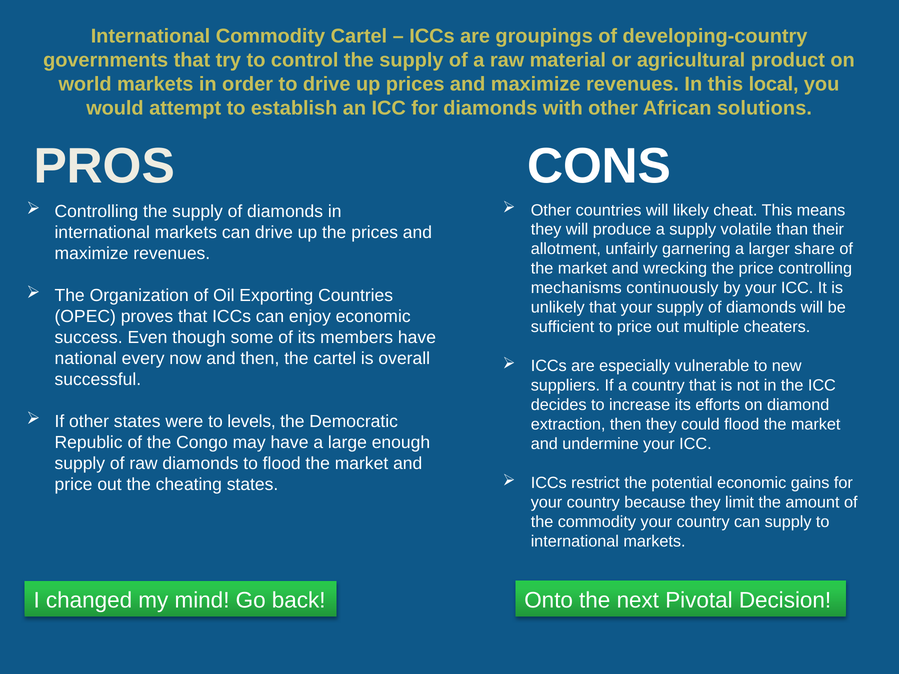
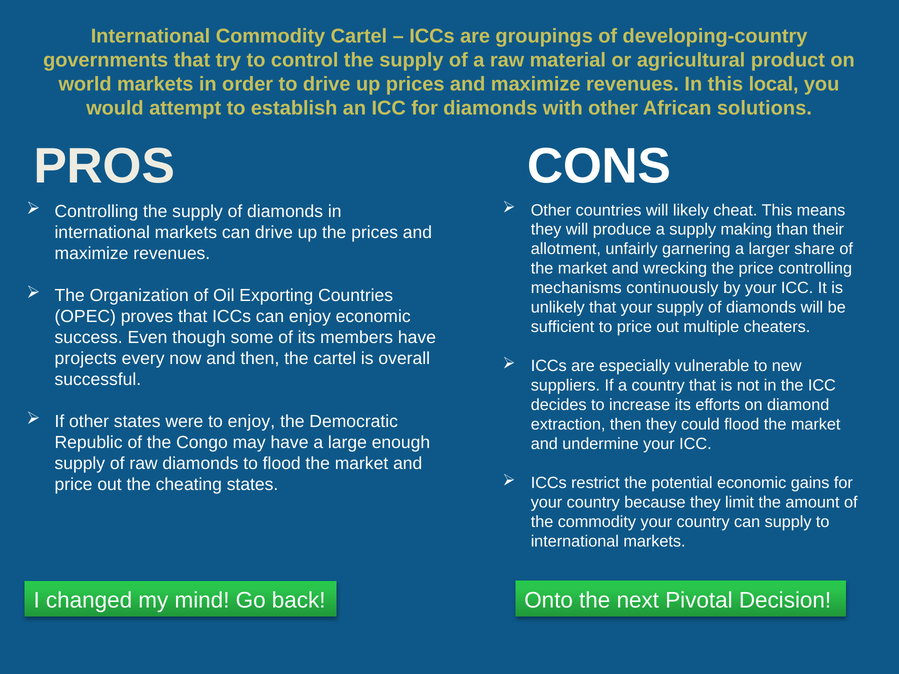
volatile: volatile -> making
national: national -> projects
to levels: levels -> enjoy
